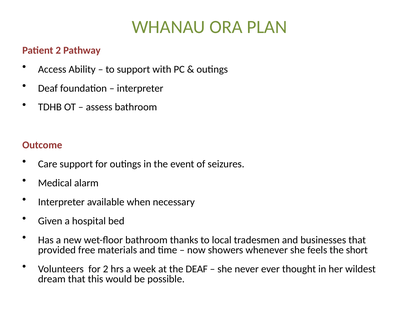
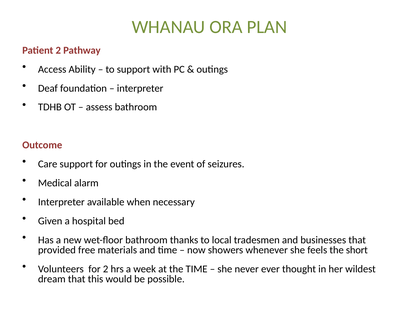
the DEAF: DEAF -> TIME
